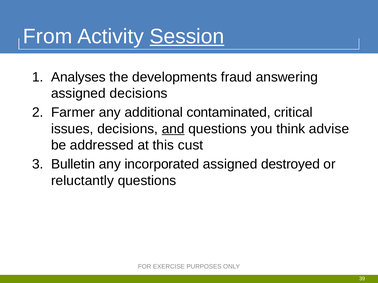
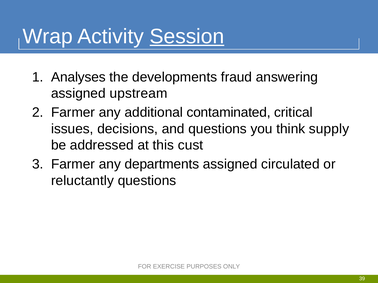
From: From -> Wrap
assigned decisions: decisions -> upstream
and underline: present -> none
advise: advise -> supply
Bulletin at (73, 164): Bulletin -> Farmer
incorporated: incorporated -> departments
destroyed: destroyed -> circulated
